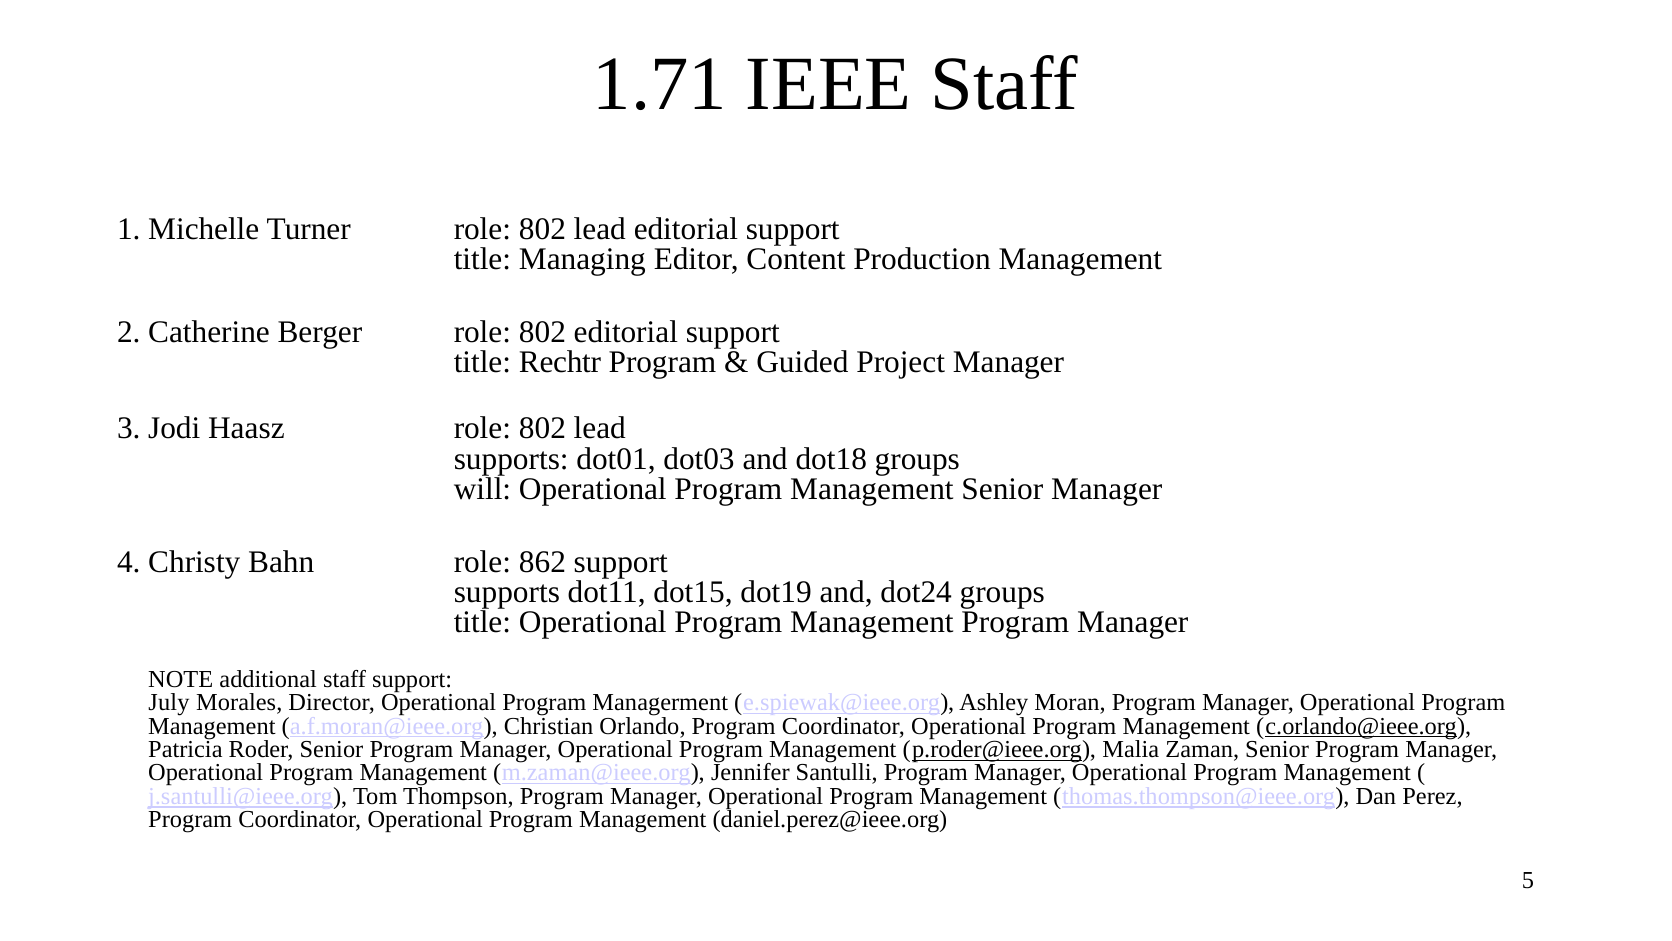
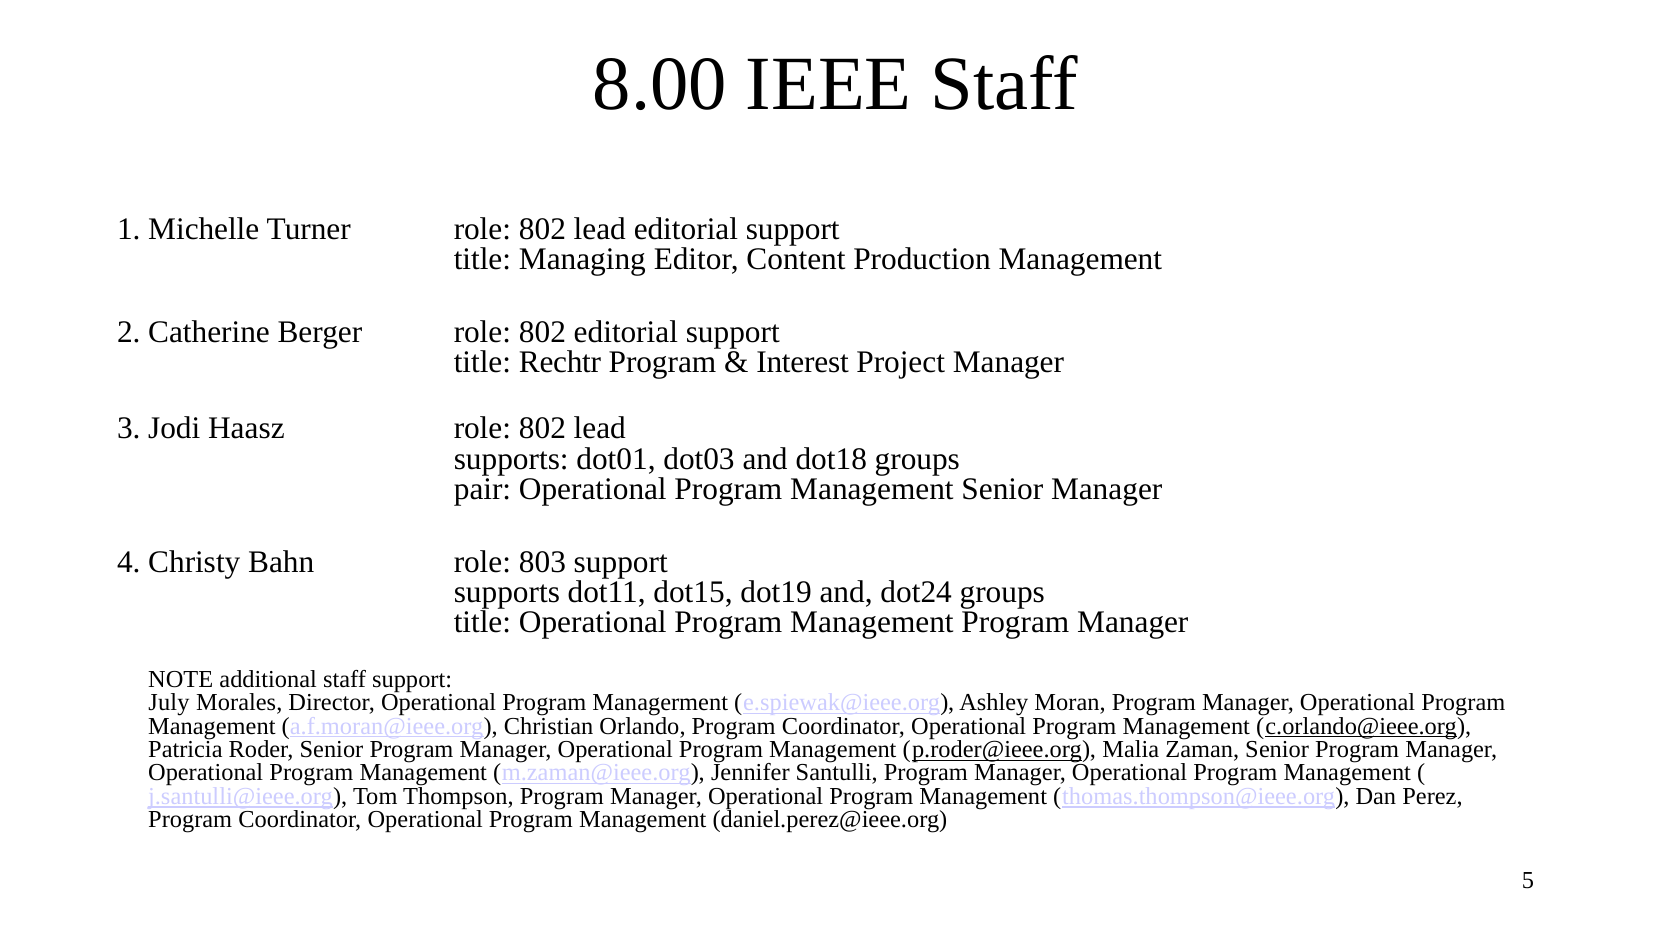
1.71: 1.71 -> 8.00
Guided: Guided -> Interest
will: will -> pair
862: 862 -> 803
